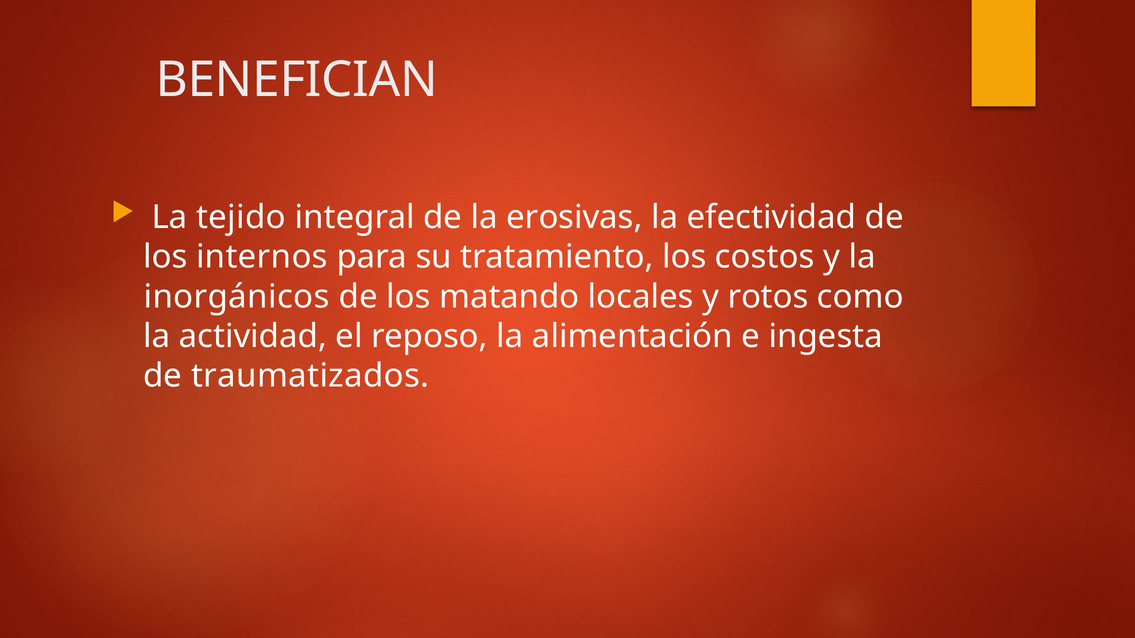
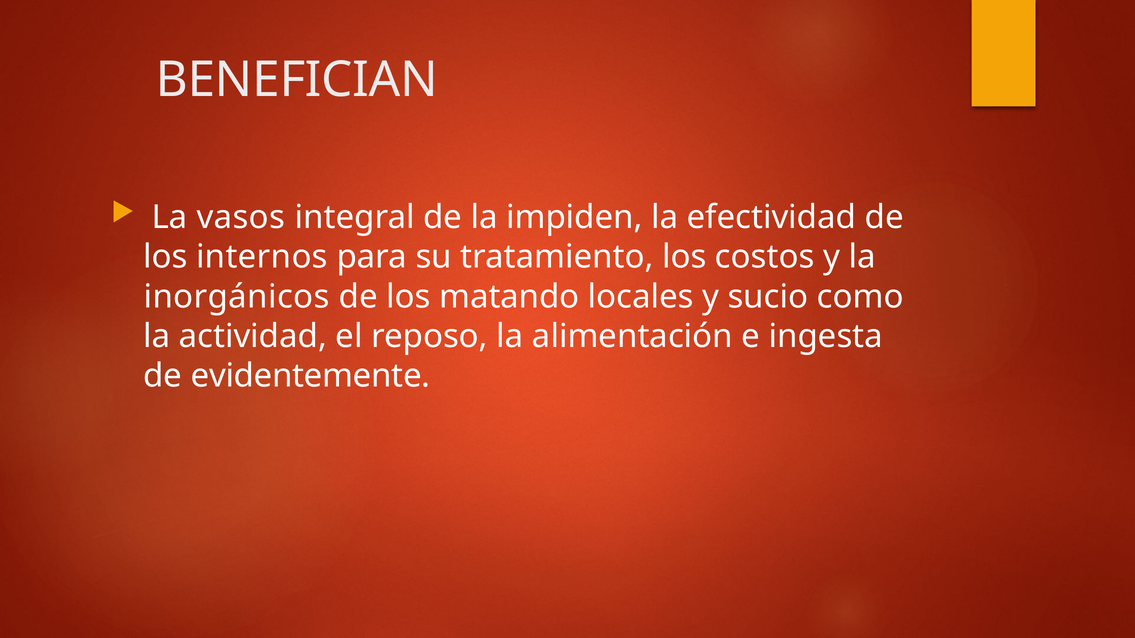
tejido: tejido -> vasos
erosivas: erosivas -> impiden
rotos: rotos -> sucio
traumatizados: traumatizados -> evidentemente
